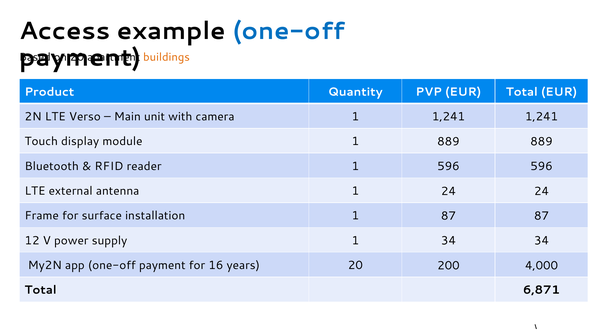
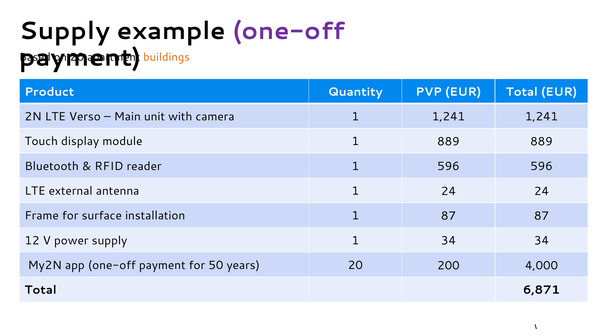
Access at (65, 31): Access -> Supply
one-off at (289, 31) colour: blue -> purple
16: 16 -> 50
